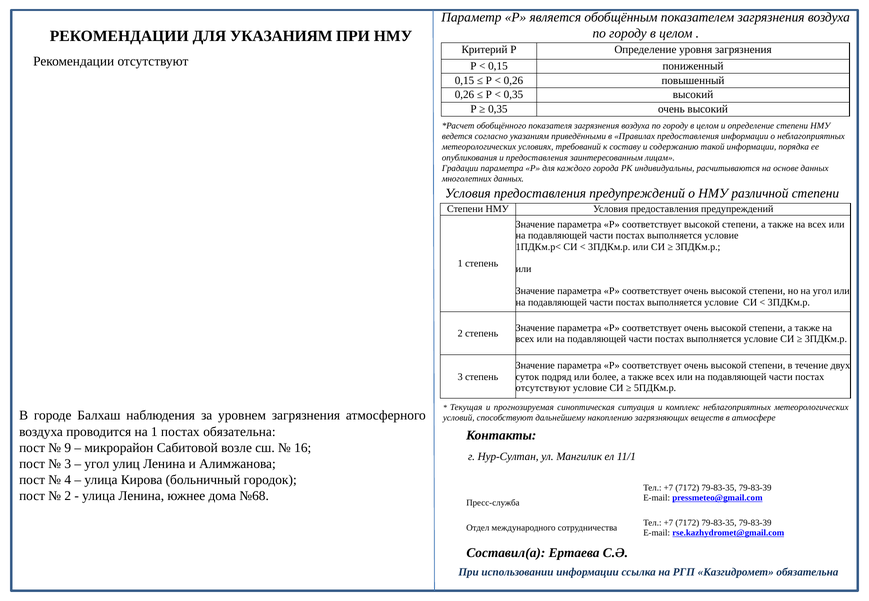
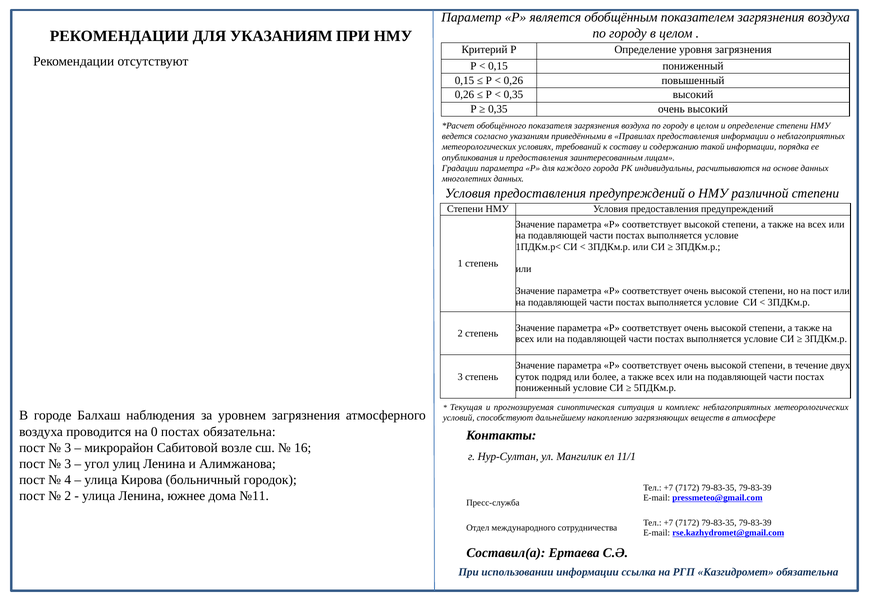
на угол: угол -> пост
отсутствуют at (543, 388): отсутствуют -> пониженный
на 1: 1 -> 0
9 at (68, 448): 9 -> 3
№68: №68 -> №11
